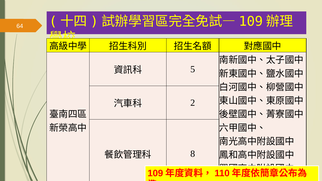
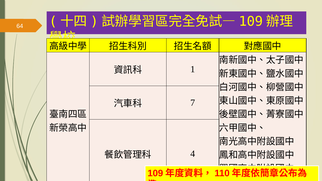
5: 5 -> 1
2: 2 -> 7
8: 8 -> 4
